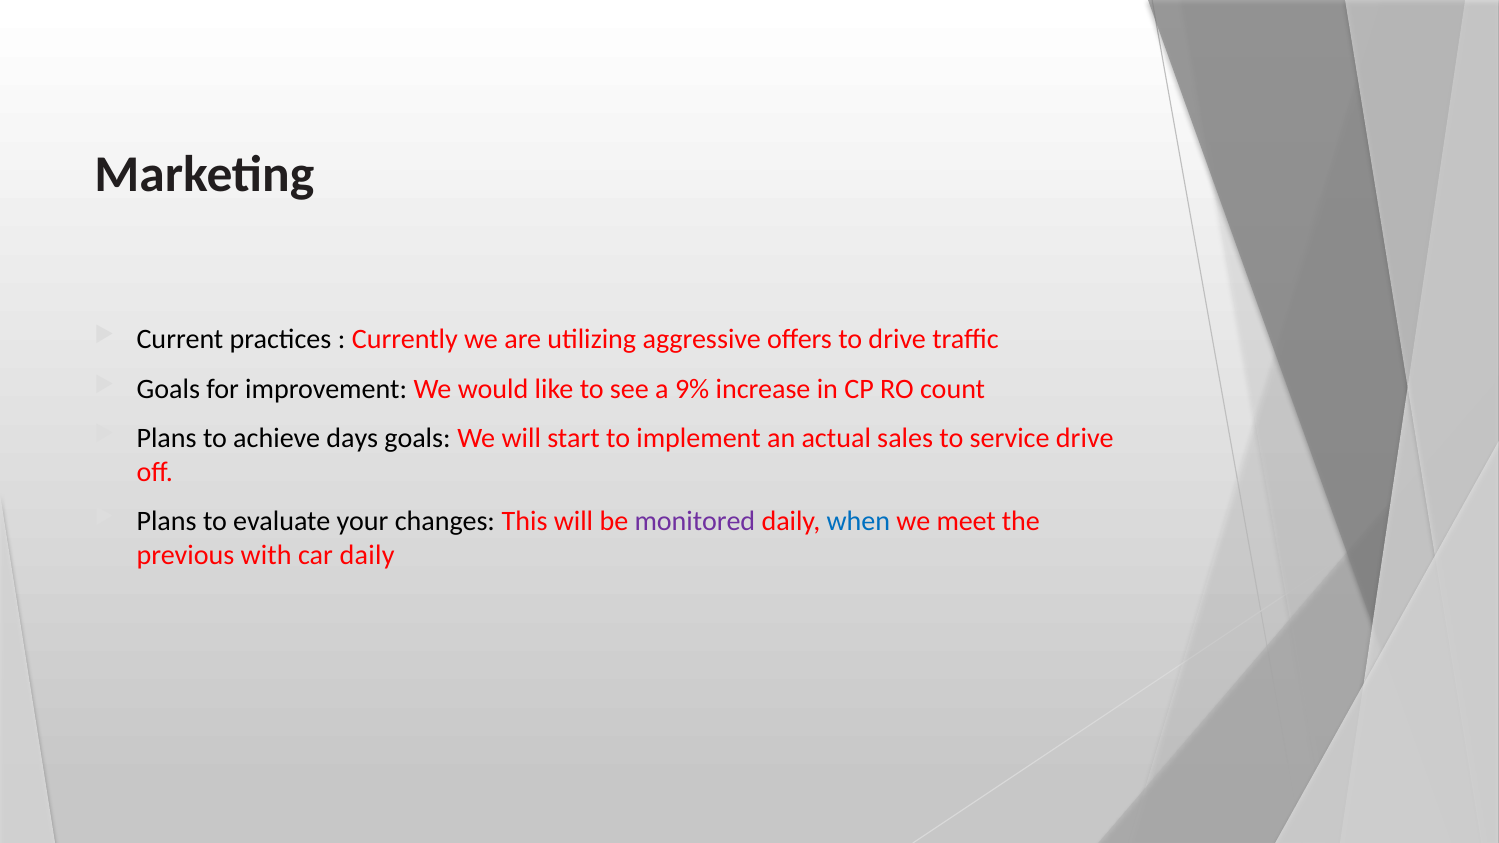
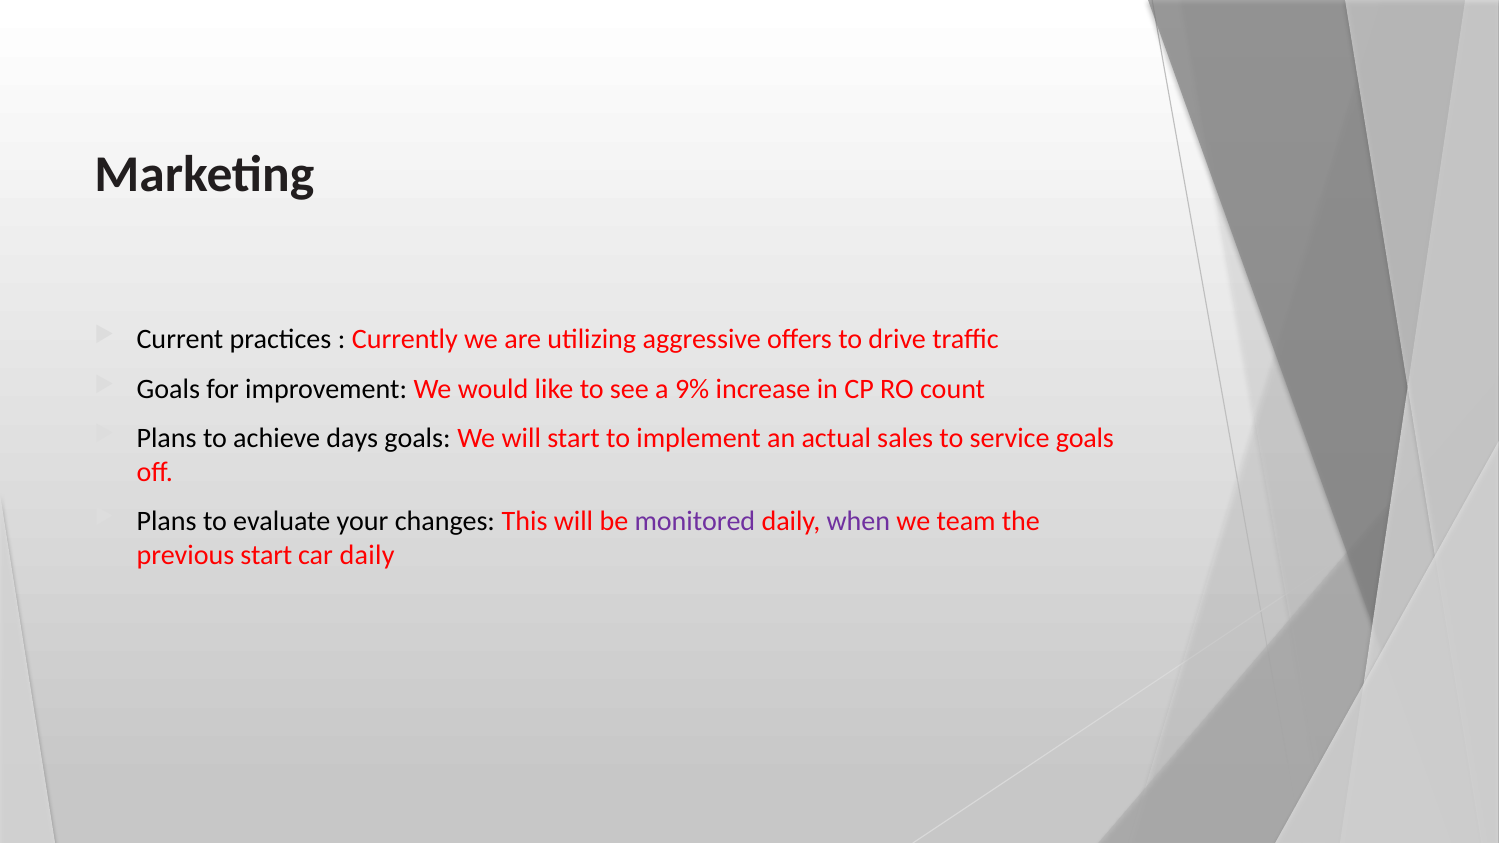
service drive: drive -> goals
when colour: blue -> purple
meet: meet -> team
previous with: with -> start
